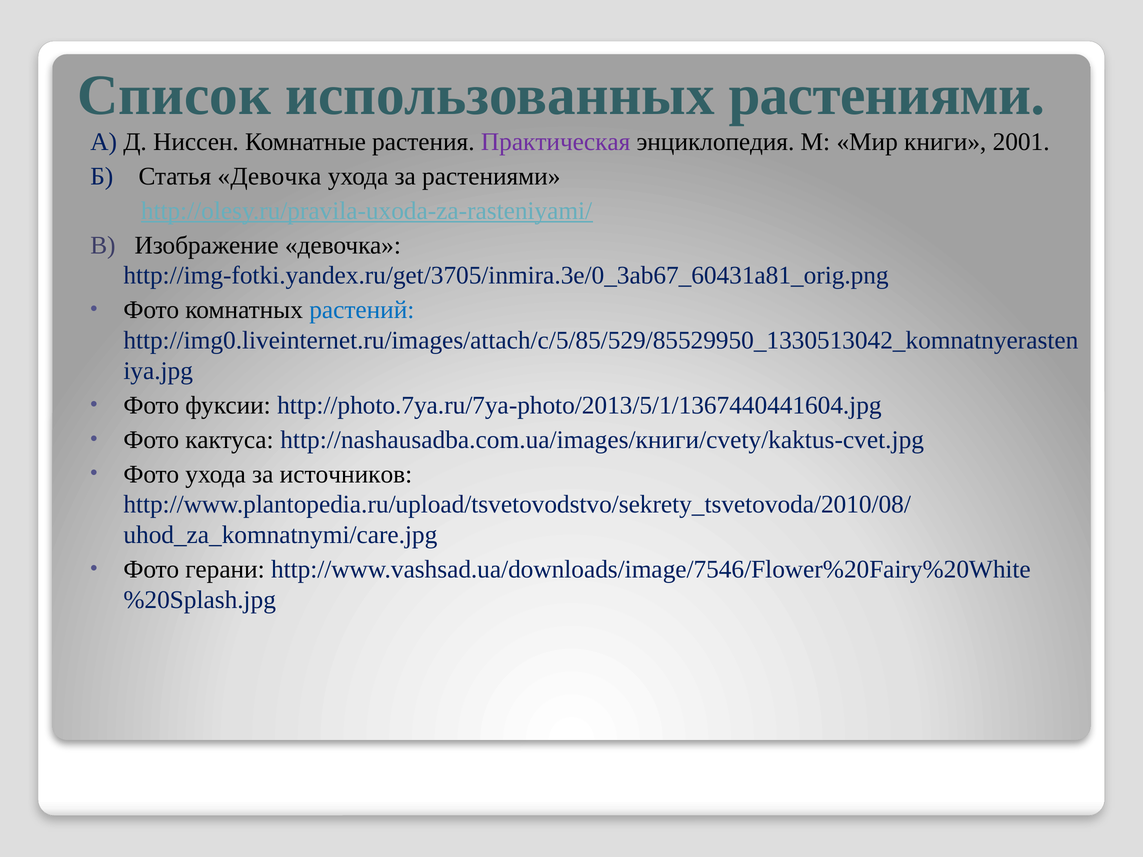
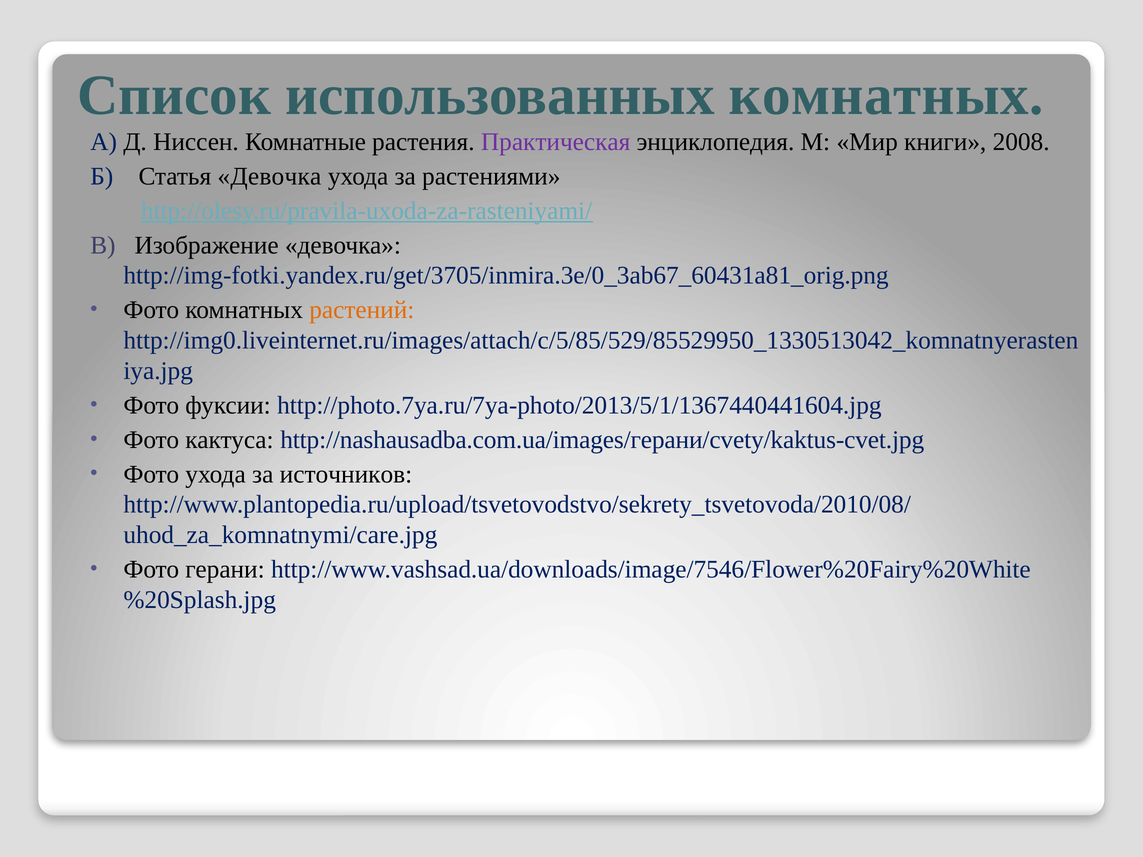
использованных растениями: растениями -> комнатных
2001: 2001 -> 2008
растений colour: blue -> orange
http://nashausadba.com.ua/images/книги/cvety/kaktus-cvet.jpg: http://nashausadba.com.ua/images/книги/cvety/kaktus-cvet.jpg -> http://nashausadba.com.ua/images/герани/cvety/kaktus-cvet.jpg
